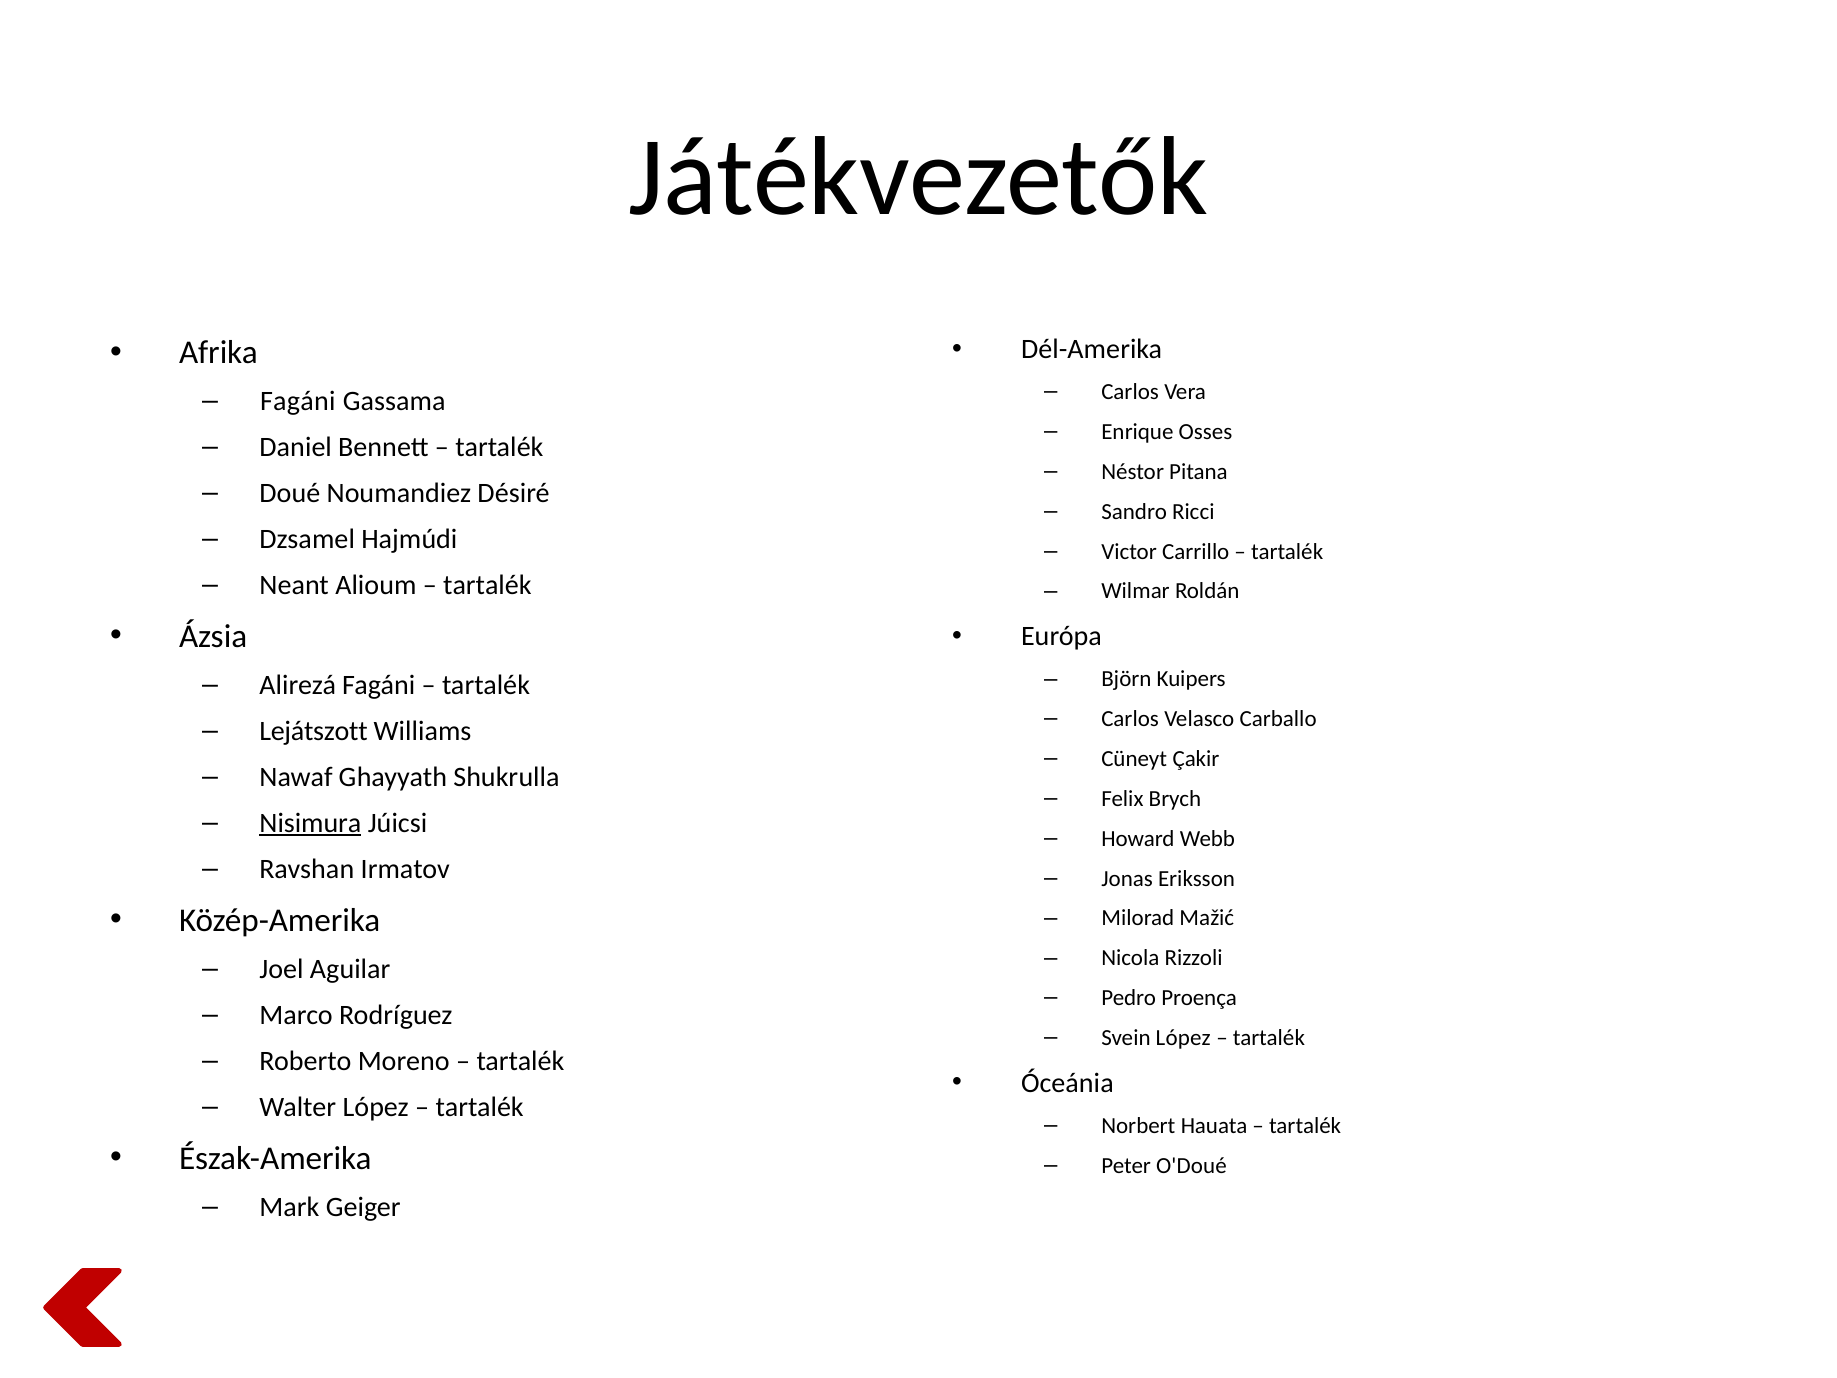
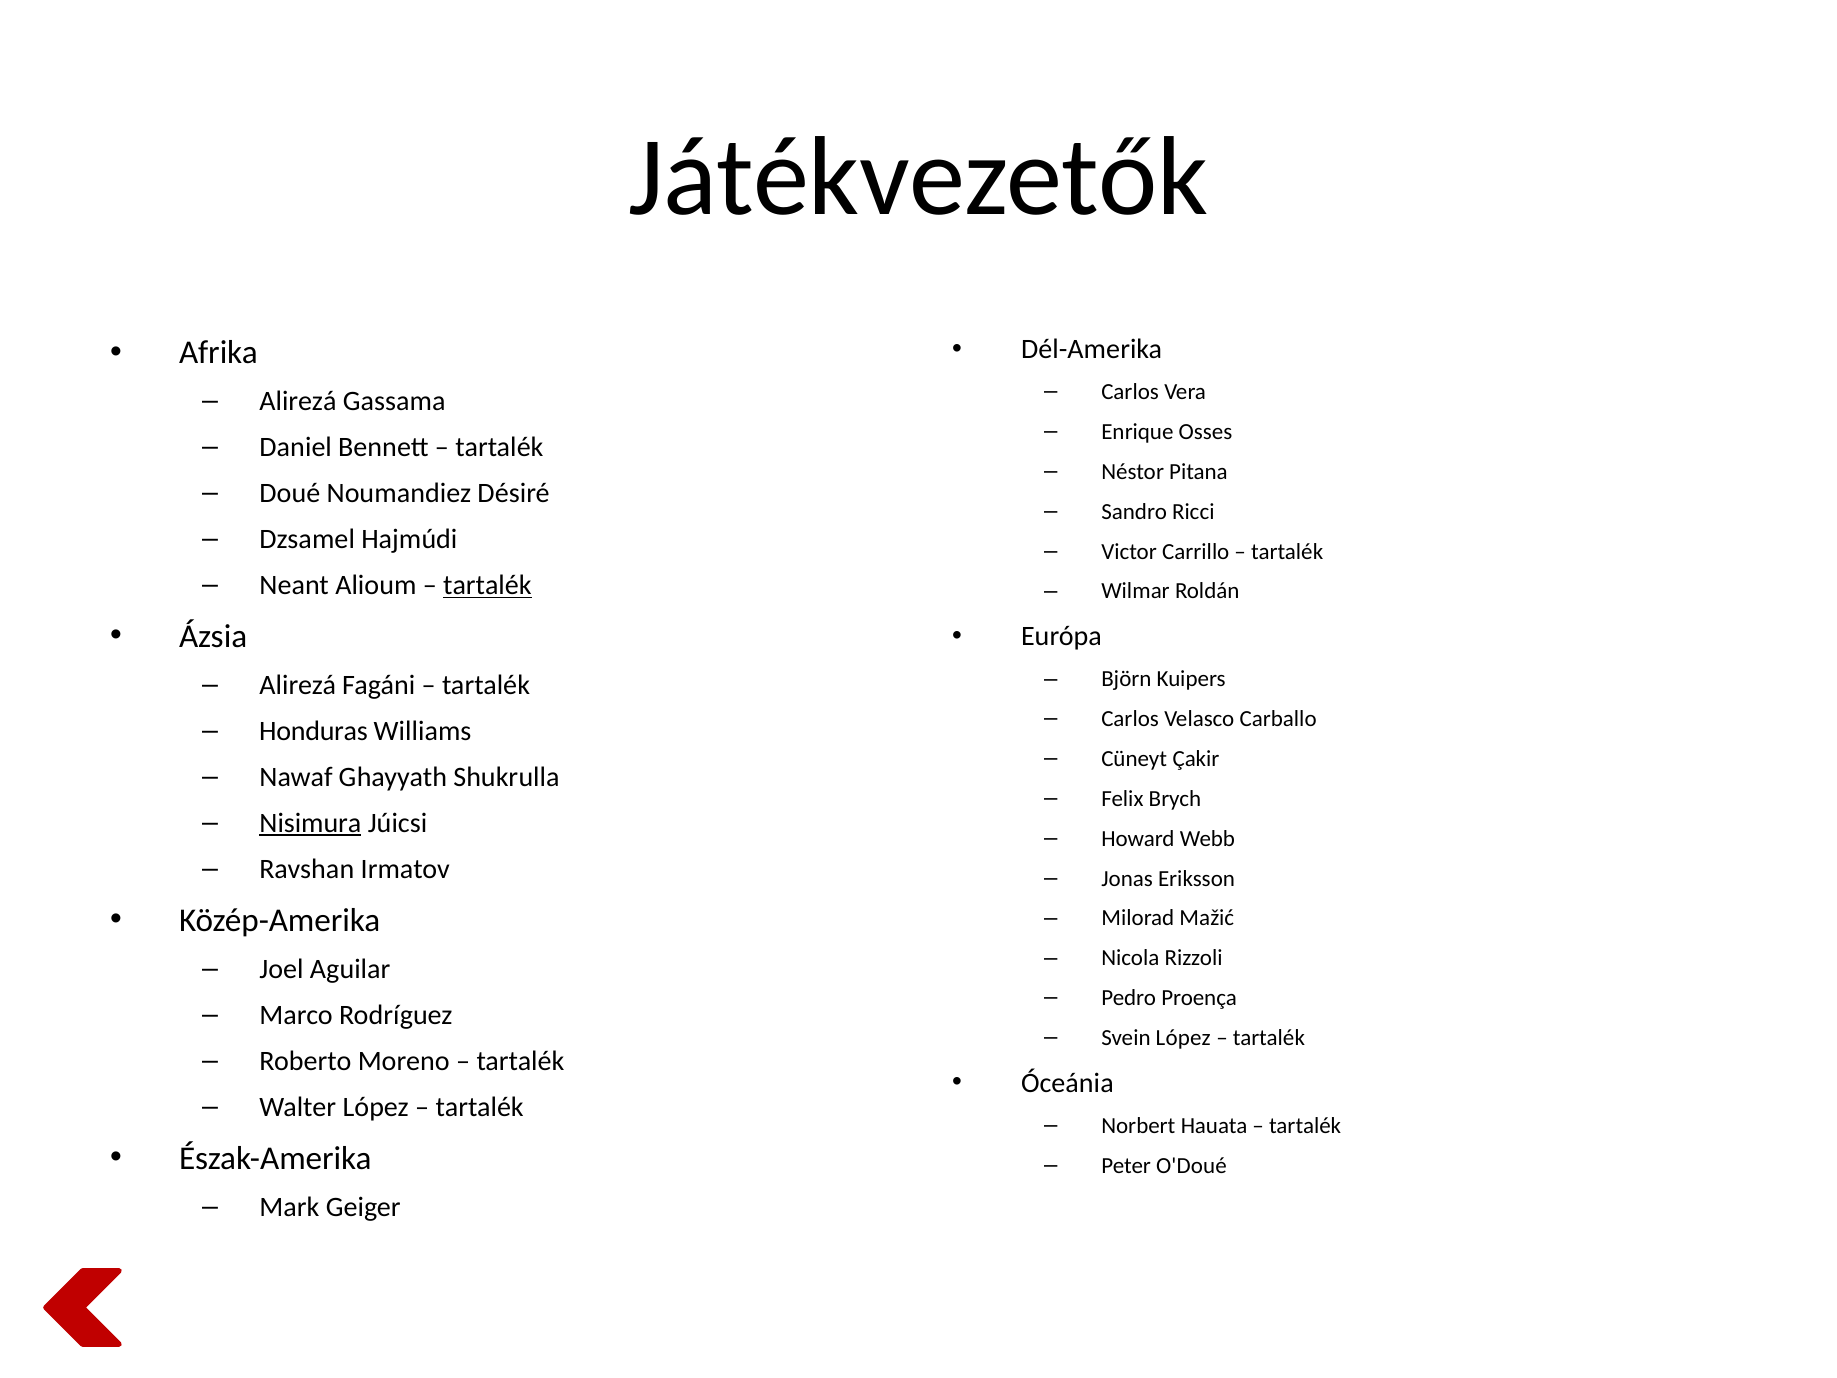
Fagáni at (298, 402): Fagáni -> Alirezá
tartalék at (487, 585) underline: none -> present
Lejátszott: Lejátszott -> Honduras
